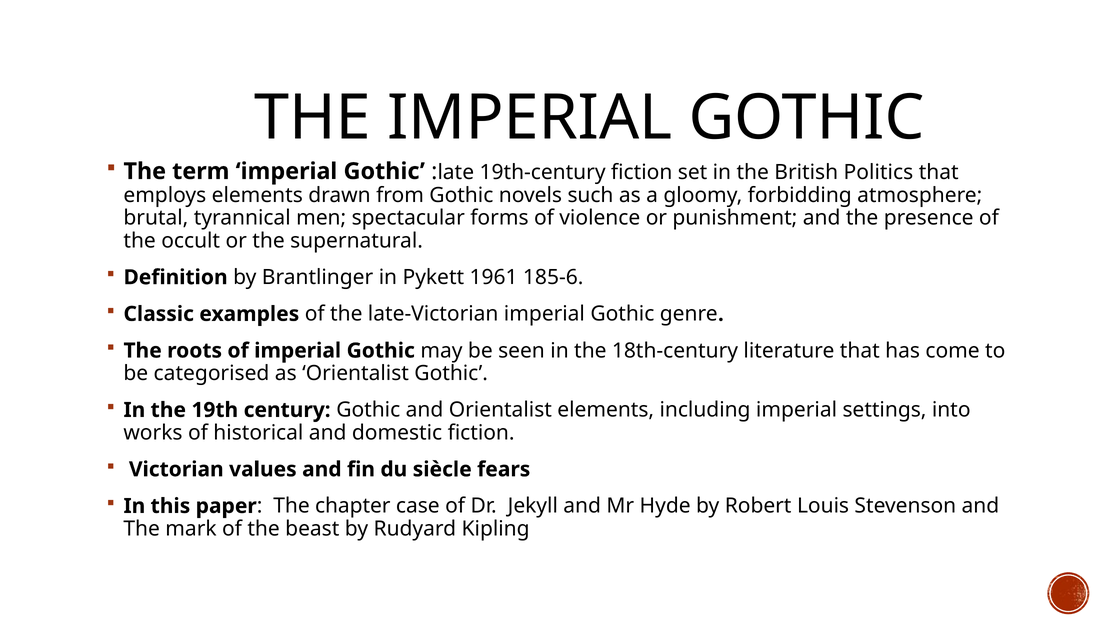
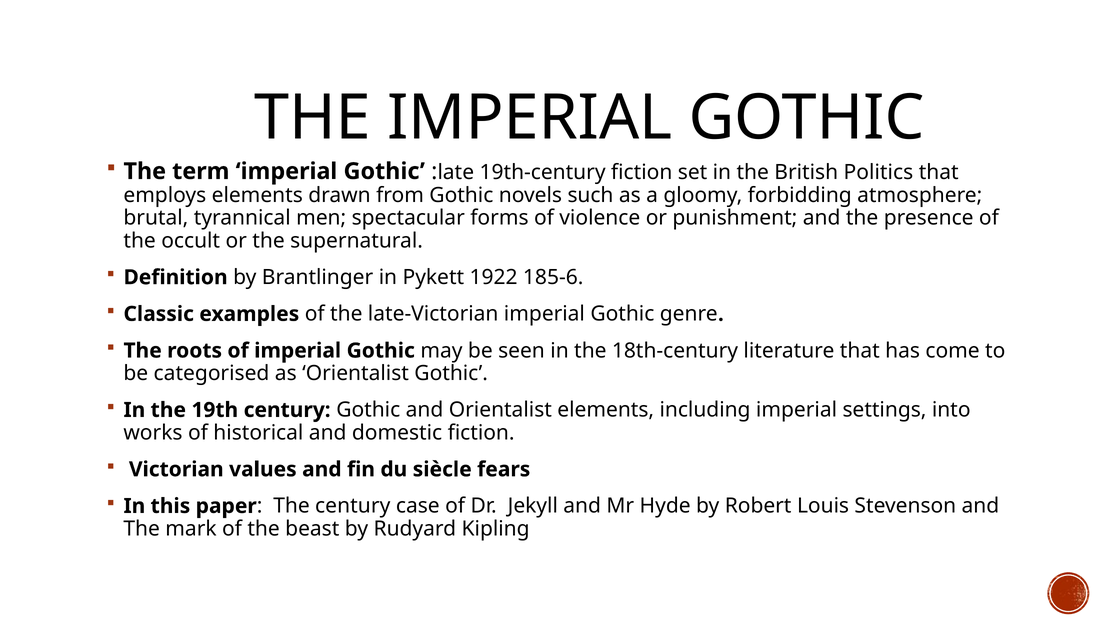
1961: 1961 -> 1922
The chapter: chapter -> century
